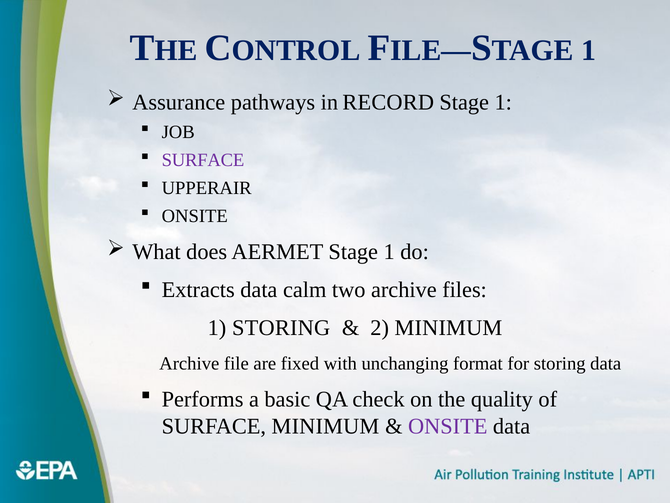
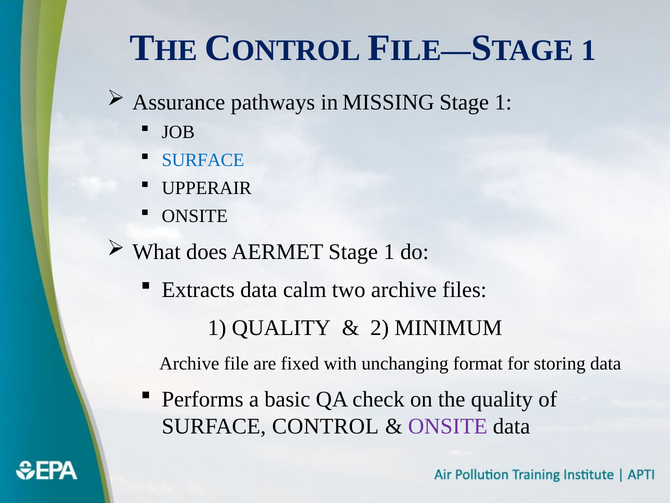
RECORD: RECORD -> MISSING
SURFACE at (203, 160) colour: purple -> blue
1 STORING: STORING -> QUALITY
SURFACE MINIMUM: MINIMUM -> CONTROL
